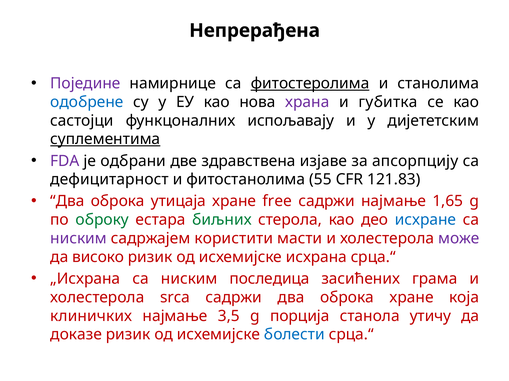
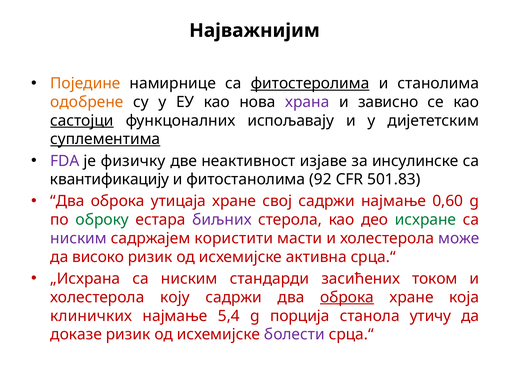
Непрерађена: Непрерађена -> Најважнијим
Поједине colour: purple -> orange
одобрене colour: blue -> orange
губитка: губитка -> зависно
састојци underline: none -> present
одбрани: одбрани -> физичку
здравствена: здравствена -> неактивност
апсорпцију: апсорпцију -> инсулинске
дефицитарност: дефицитарност -> квантификацију
55: 55 -> 92
121.83: 121.83 -> 501.83
free: free -> свој
1,65: 1,65 -> 0,60
биљних colour: green -> purple
исхране colour: blue -> green
исхрана: исхрана -> активна
последица: последица -> стандарди
грама: грама -> током
srca: srca -> коју
оброка at (347, 298) underline: none -> present
3,5: 3,5 -> 5,4
болести colour: blue -> purple
